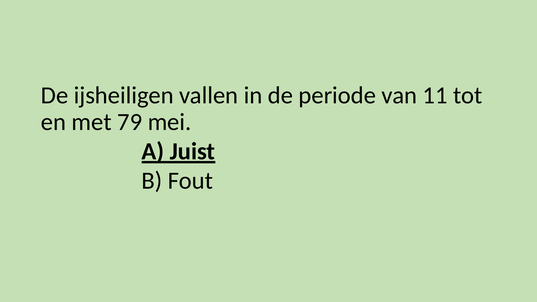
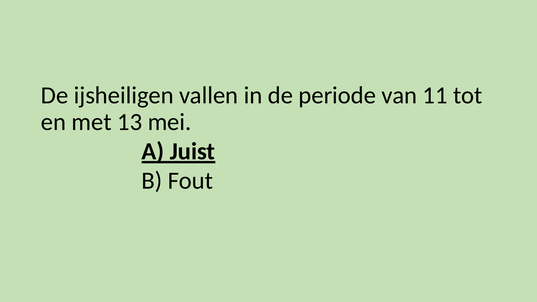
79: 79 -> 13
